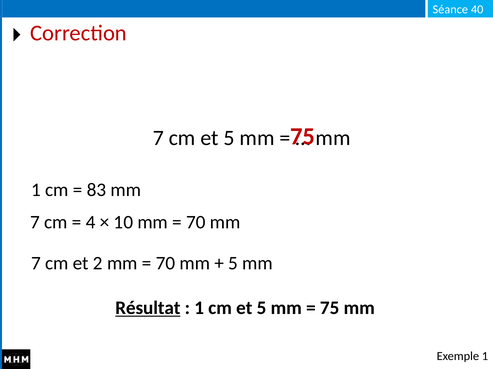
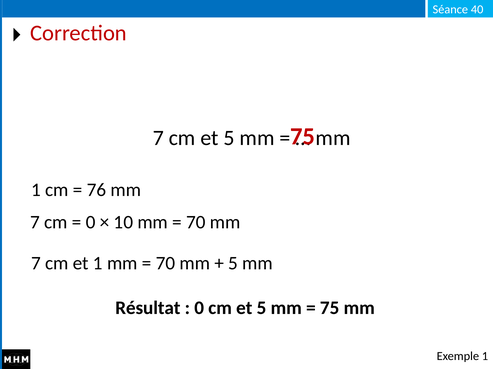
83: 83 -> 76
4 at (91, 223): 4 -> 0
et 2: 2 -> 1
Résultat underline: present -> none
1 at (199, 309): 1 -> 0
